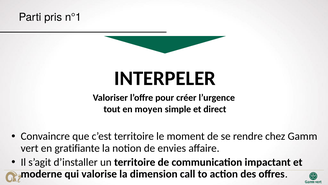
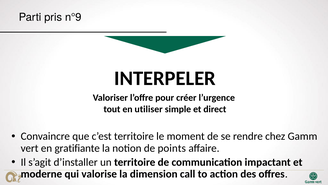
n°1: n°1 -> n°9
moyen: moyen -> utiliser
envies: envies -> points
